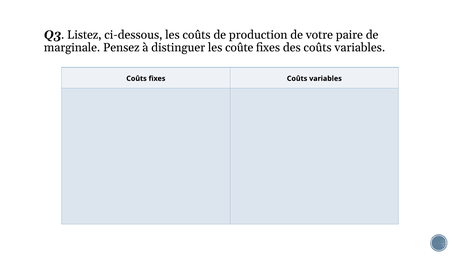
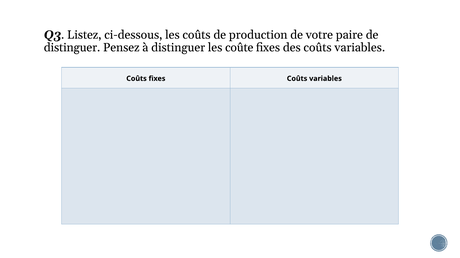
marginale at (72, 48): marginale -> distinguer
